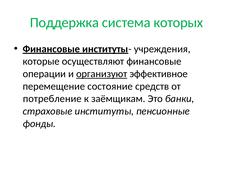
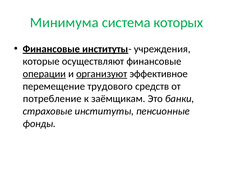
Поддержка: Поддержка -> Минимума
операции underline: none -> present
состояние: состояние -> трудового
